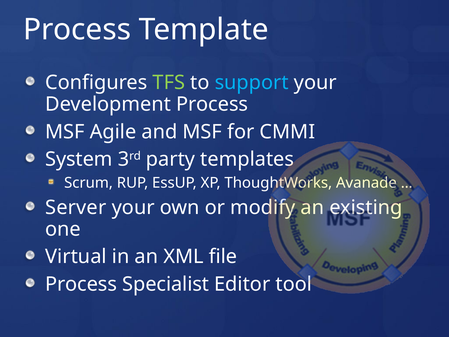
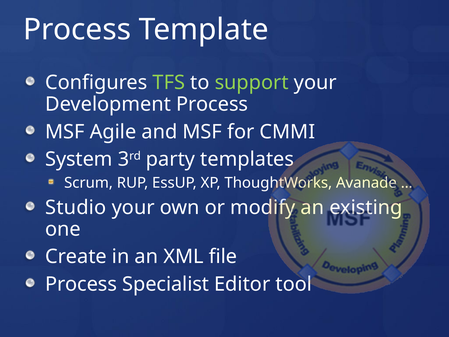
support colour: light blue -> light green
Server: Server -> Studio
Virtual: Virtual -> Create
